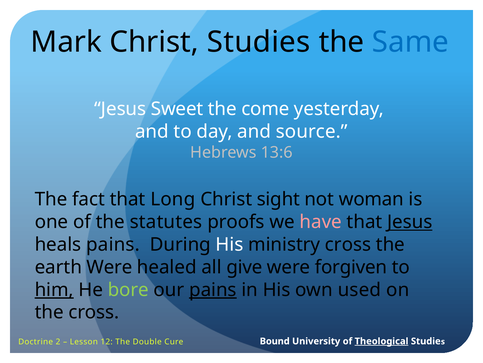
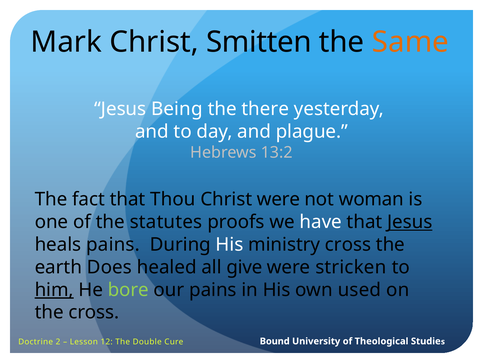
Christ Studies: Studies -> Smitten
Same colour: blue -> orange
Sweet: Sweet -> Being
come: come -> there
source: source -> plague
13:6: 13:6 -> 13:2
Long: Long -> Thou
Christ sight: sight -> were
have colour: pink -> white
earth Were: Were -> Does
forgiven: forgiven -> stricken
pains at (213, 289) underline: present -> none
Theological underline: present -> none
